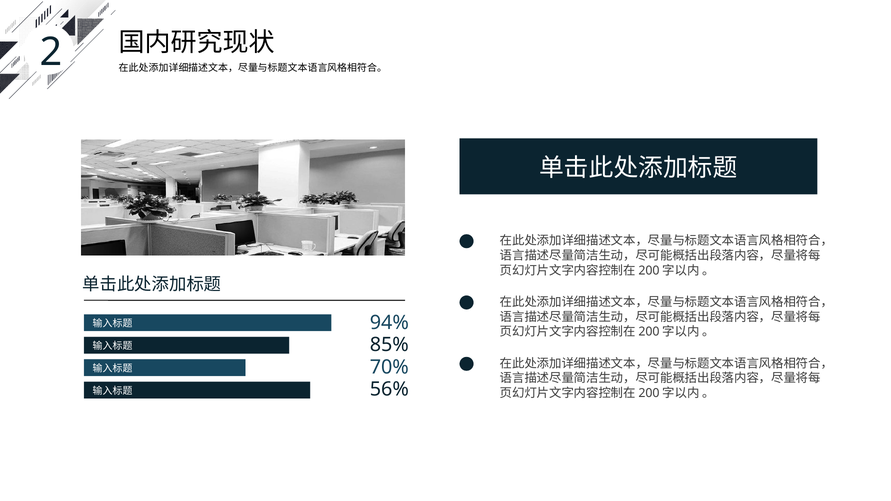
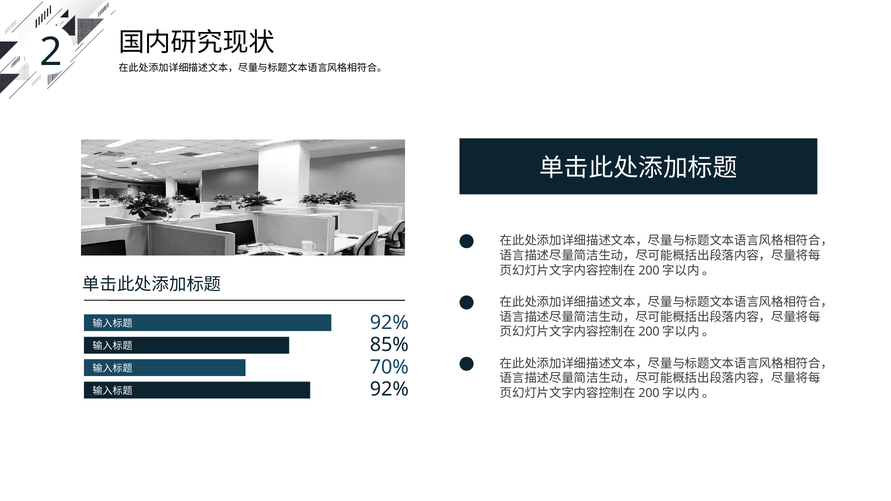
94% at (389, 323): 94% -> 92%
56% at (389, 389): 56% -> 92%
